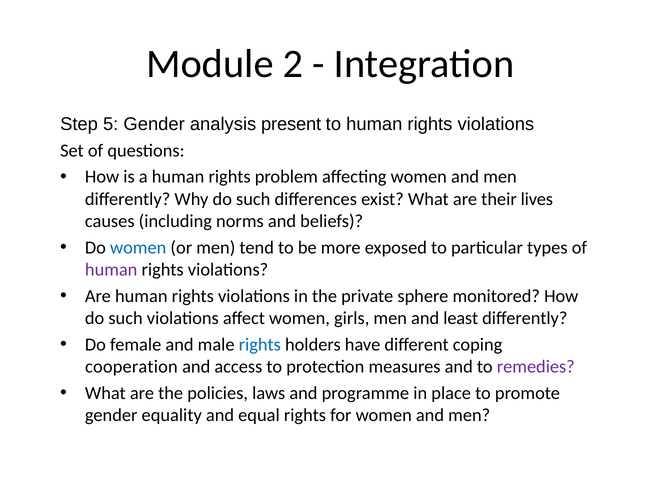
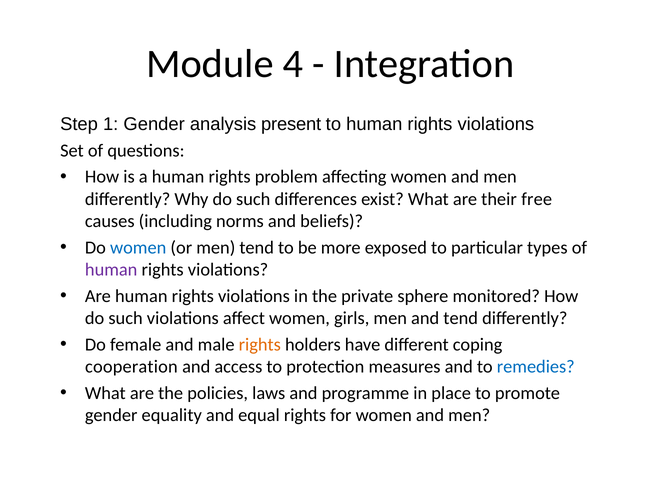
2: 2 -> 4
5: 5 -> 1
lives: lives -> free
and least: least -> tend
rights at (260, 344) colour: blue -> orange
remedies colour: purple -> blue
